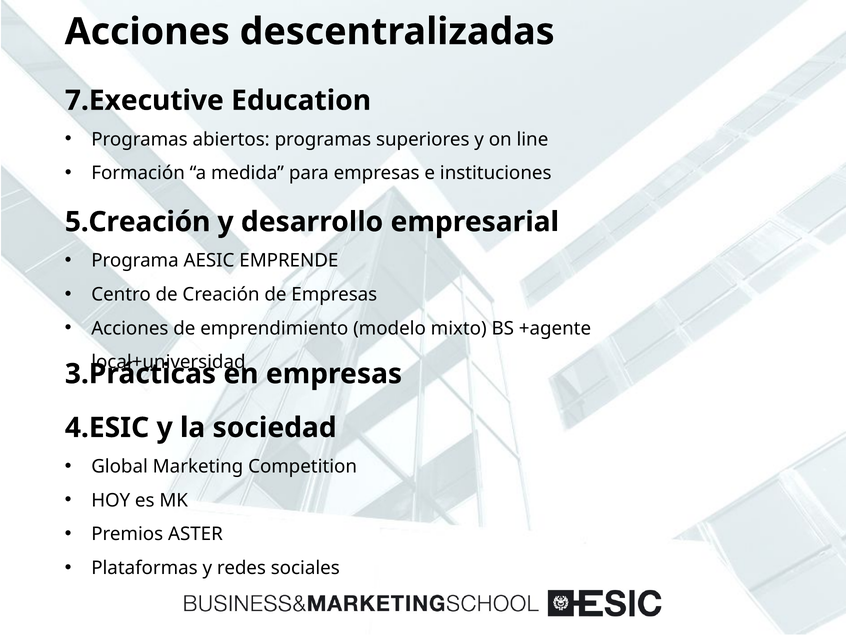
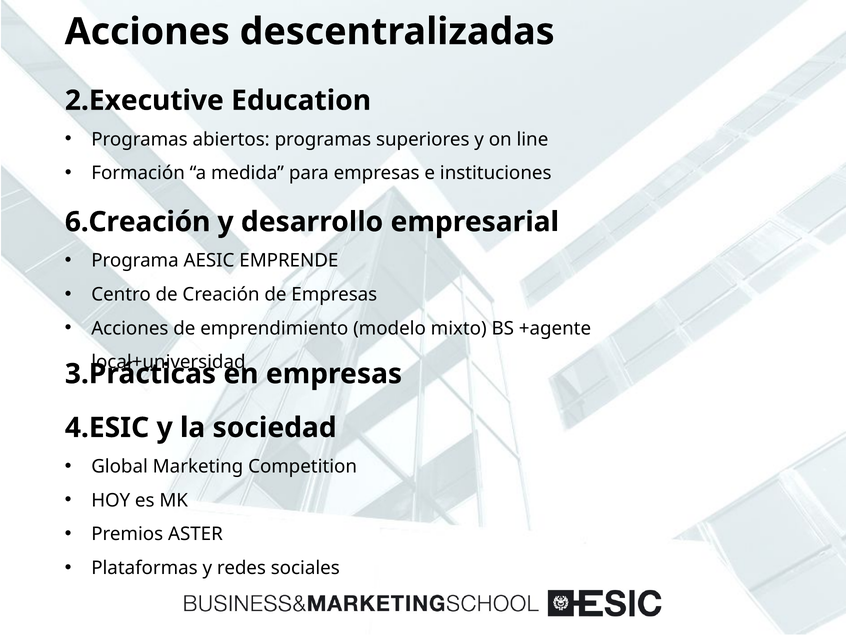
7.Executive: 7.Executive -> 2.Executive
5.Creación: 5.Creación -> 6.Creación
